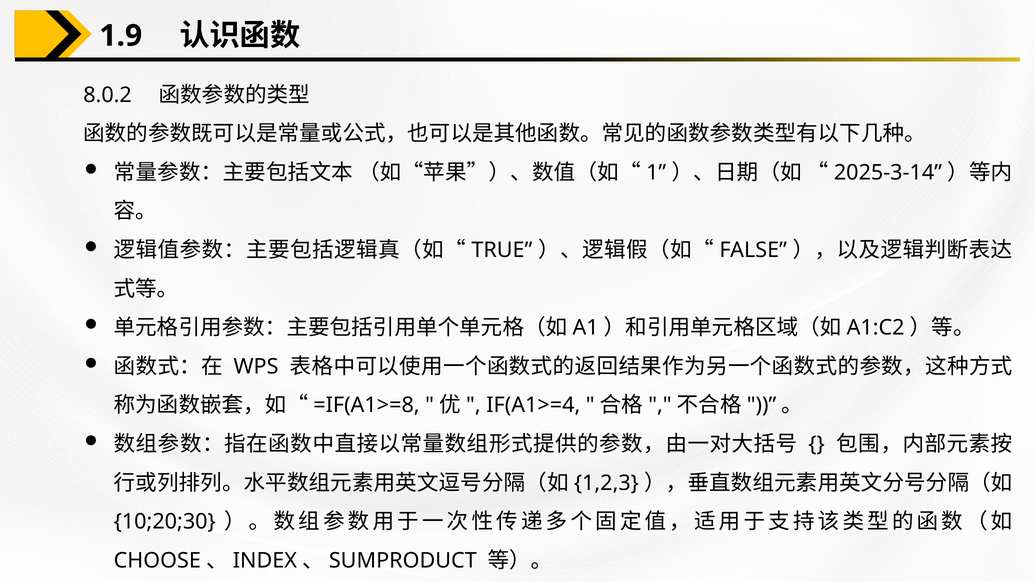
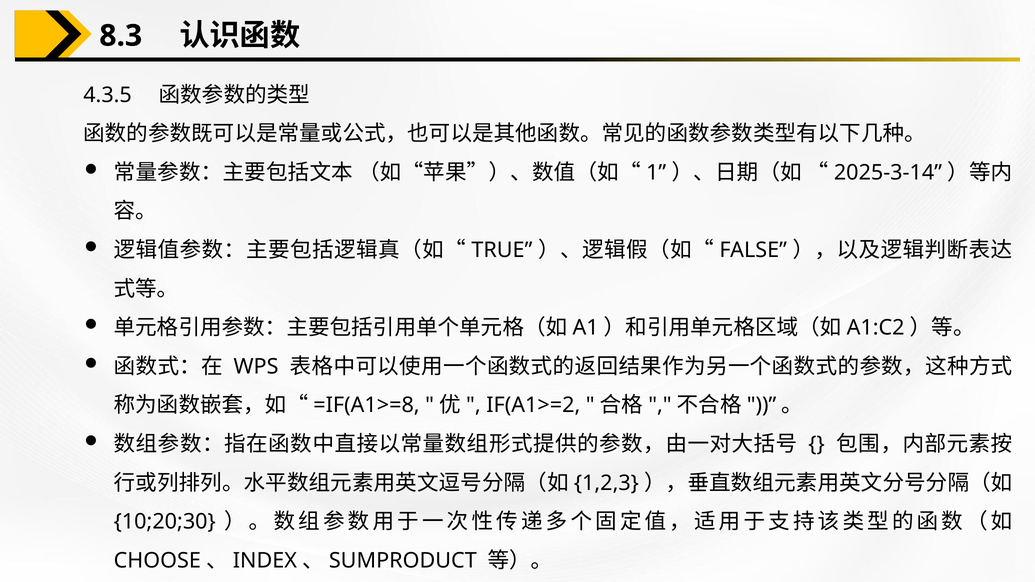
1.9: 1.9 -> 8.3
8.0.2: 8.0.2 -> 4.3.5
IF(A1>=4: IF(A1>=4 -> IF(A1>=2
